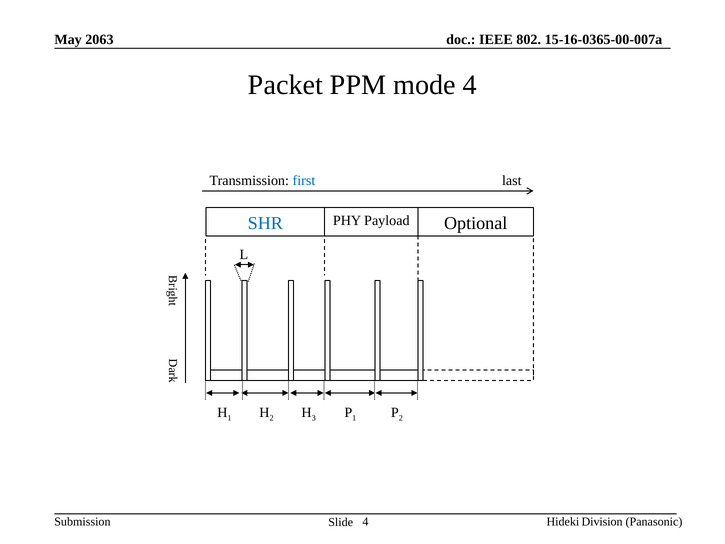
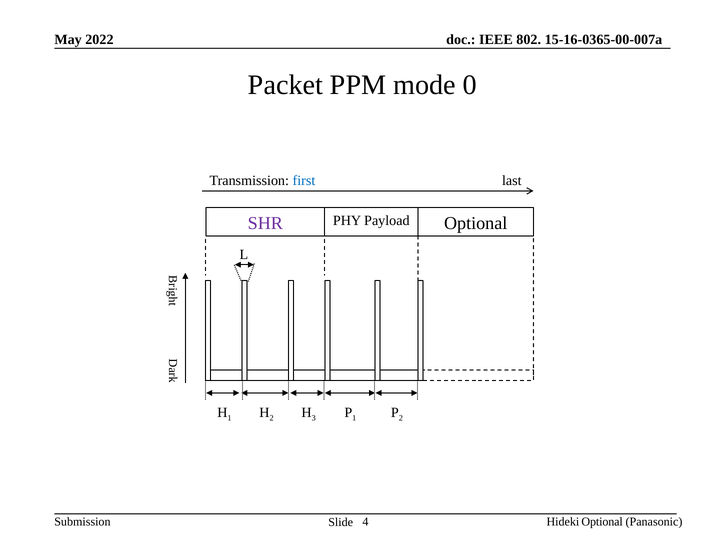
2063: 2063 -> 2022
mode 4: 4 -> 0
SHR colour: blue -> purple
Hideki Division: Division -> Optional
